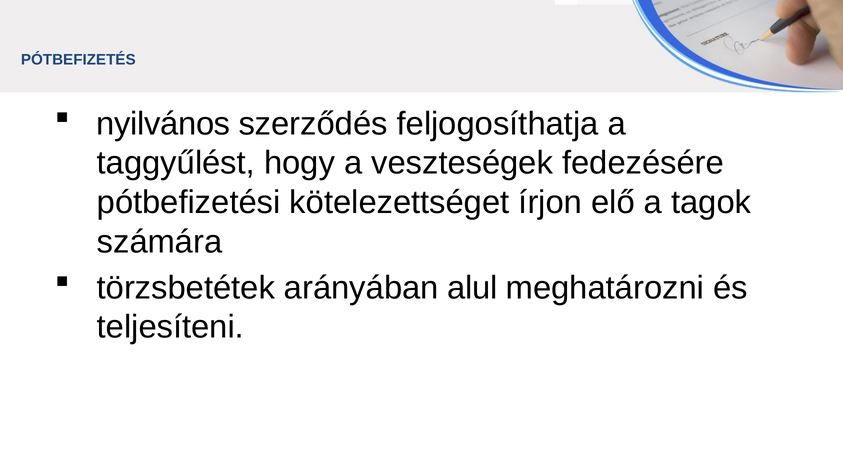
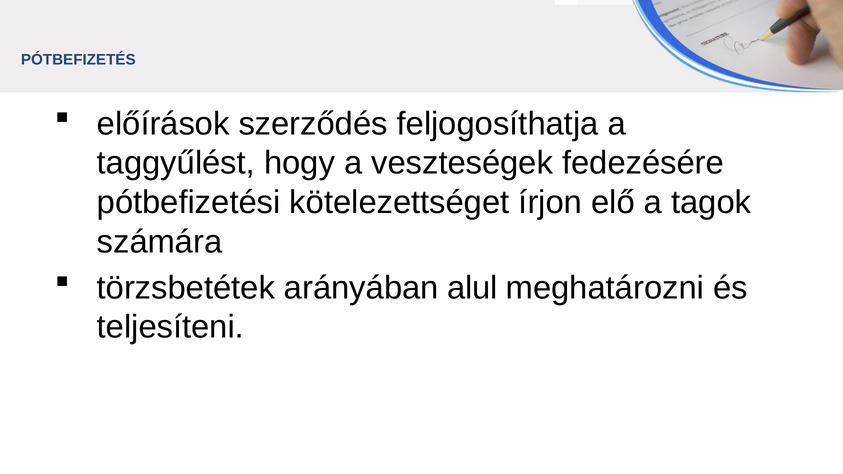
nyilvános: nyilvános -> előírások
